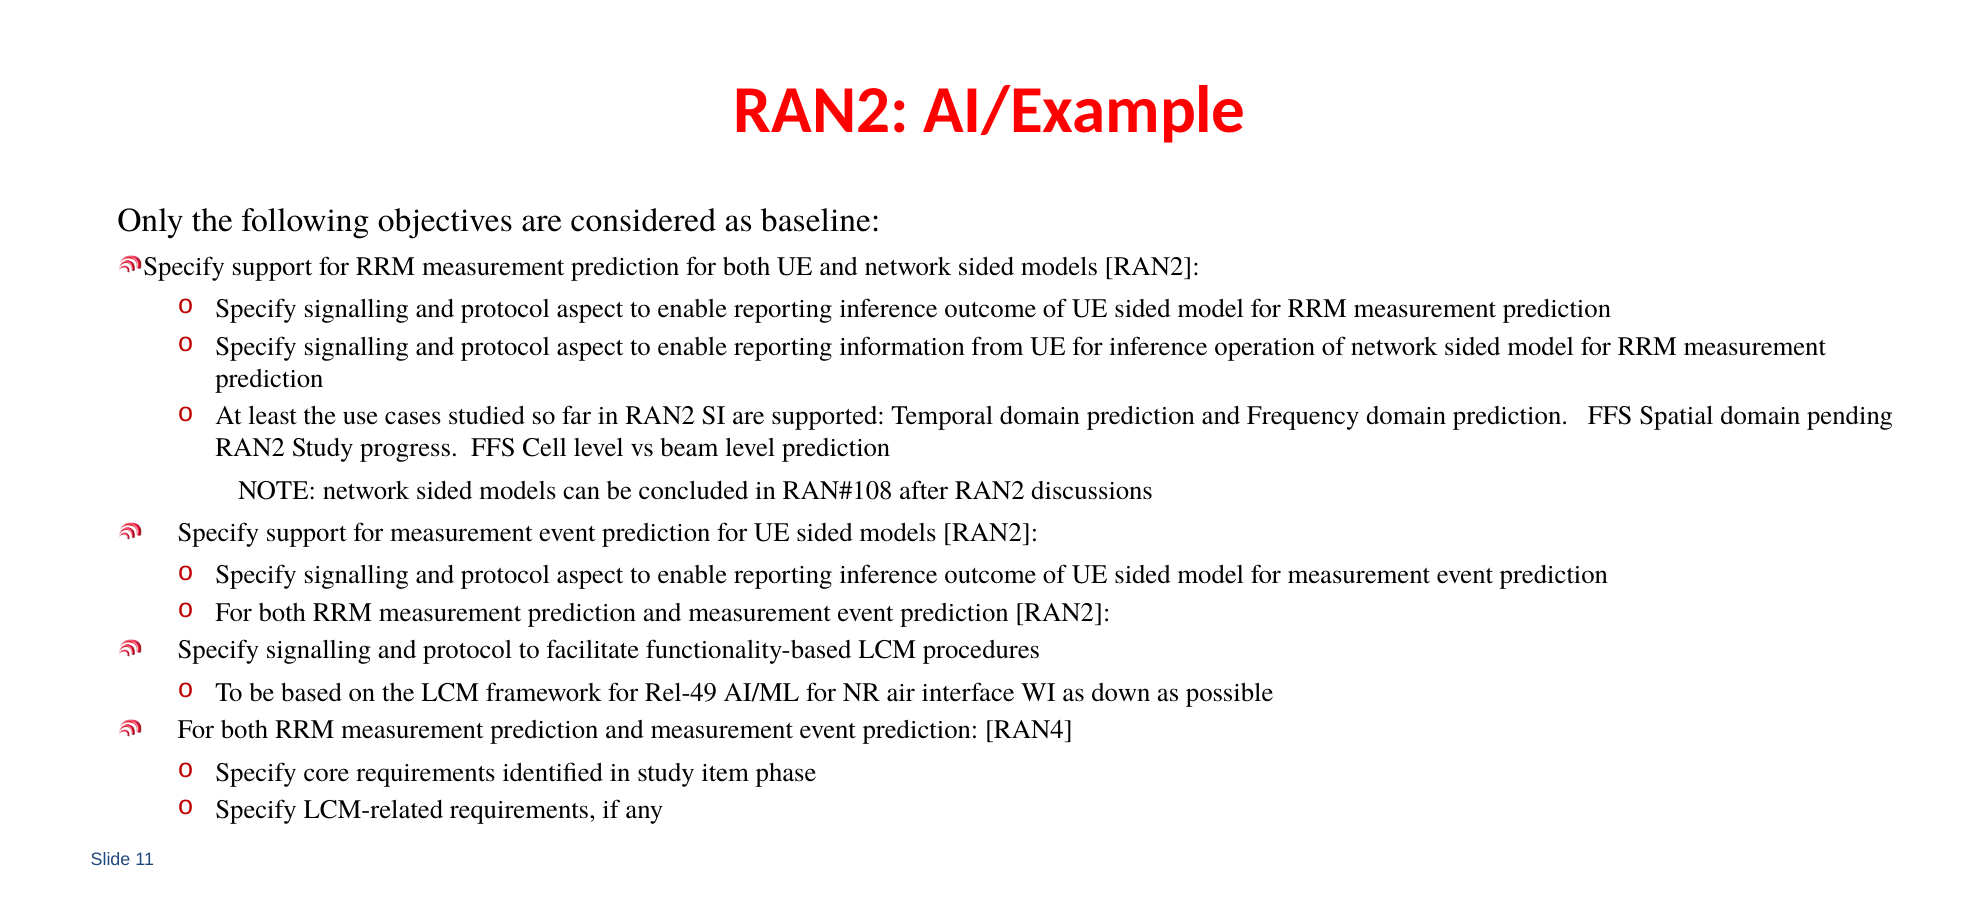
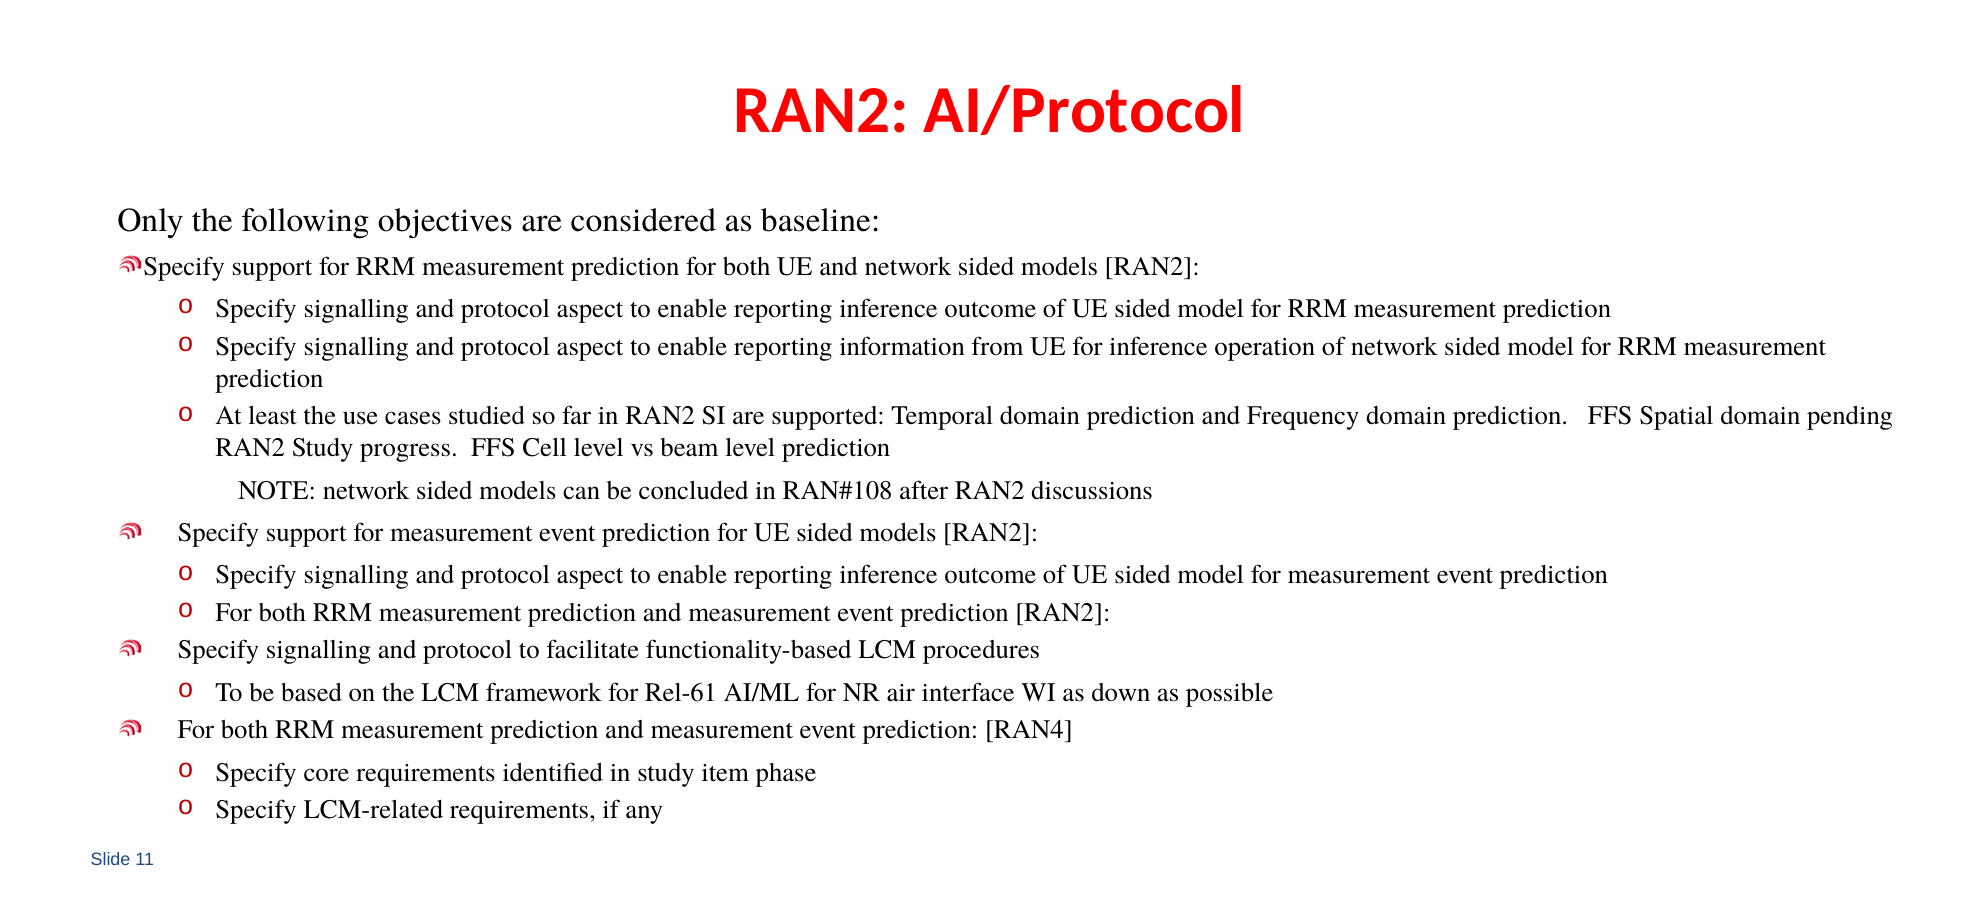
AI/Example: AI/Example -> AI/Protocol
Rel-49: Rel-49 -> Rel-61
